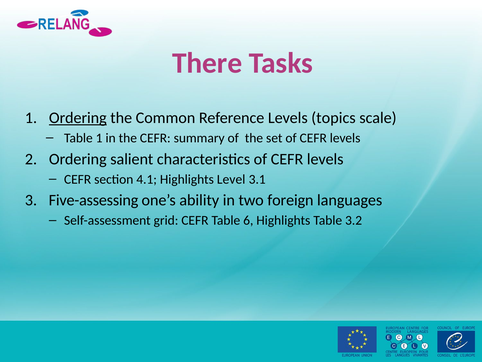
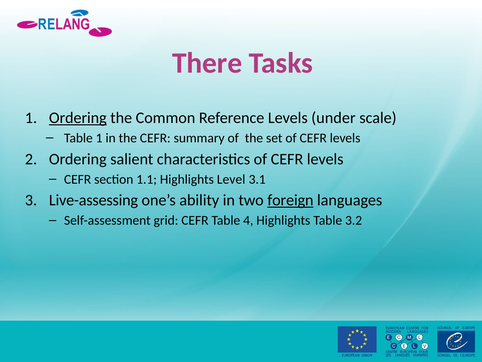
topics: topics -> under
4.1: 4.1 -> 1.1
Five-assessing: Five-assessing -> Live-assessing
foreign underline: none -> present
6: 6 -> 4
